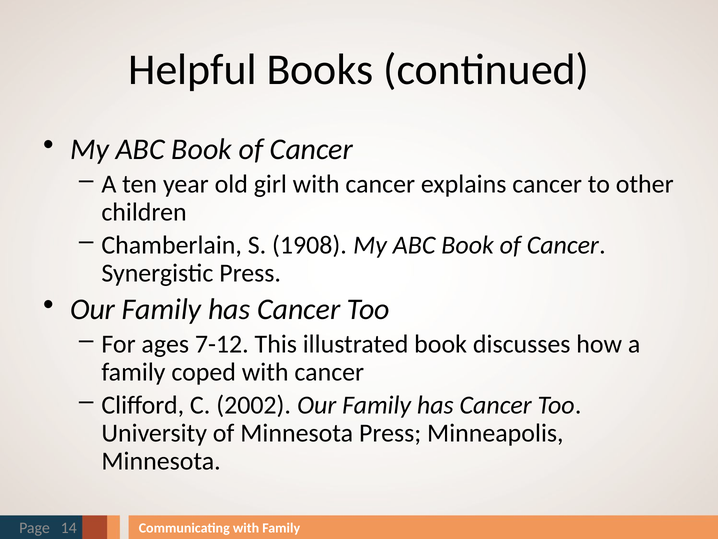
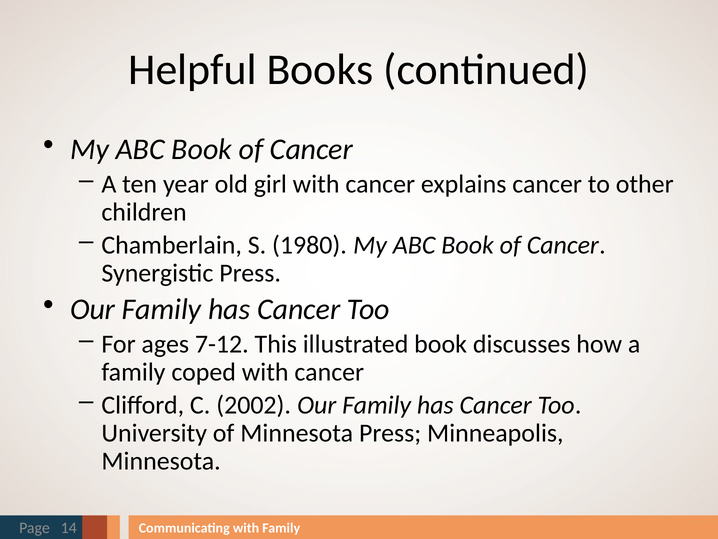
1908: 1908 -> 1980
